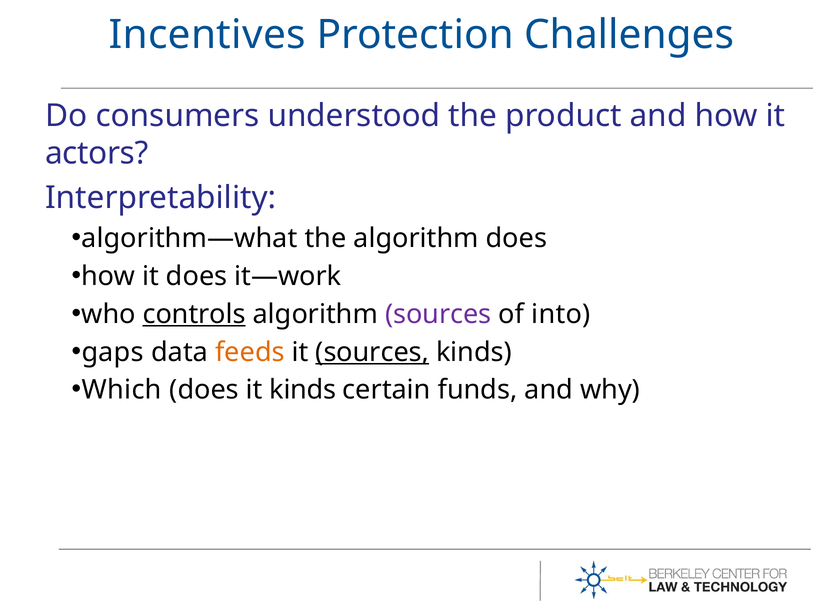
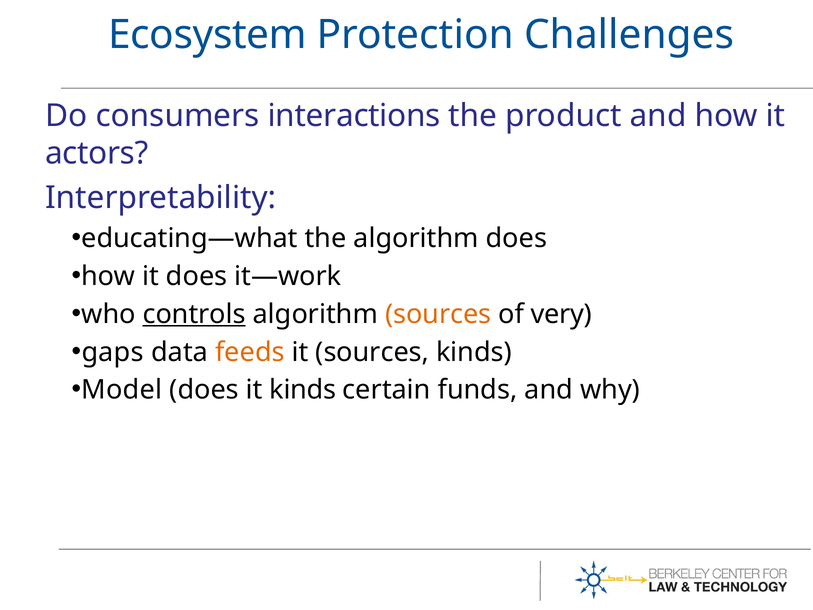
Incentives: Incentives -> Ecosystem
understood: understood -> interactions
algorithm—what: algorithm—what -> educating—what
sources at (438, 314) colour: purple -> orange
into: into -> very
sources at (372, 352) underline: present -> none
Which: Which -> Model
